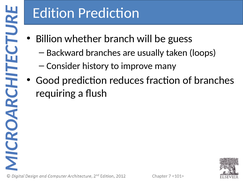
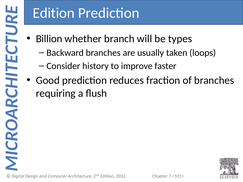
guess: guess -> types
many: many -> faster
